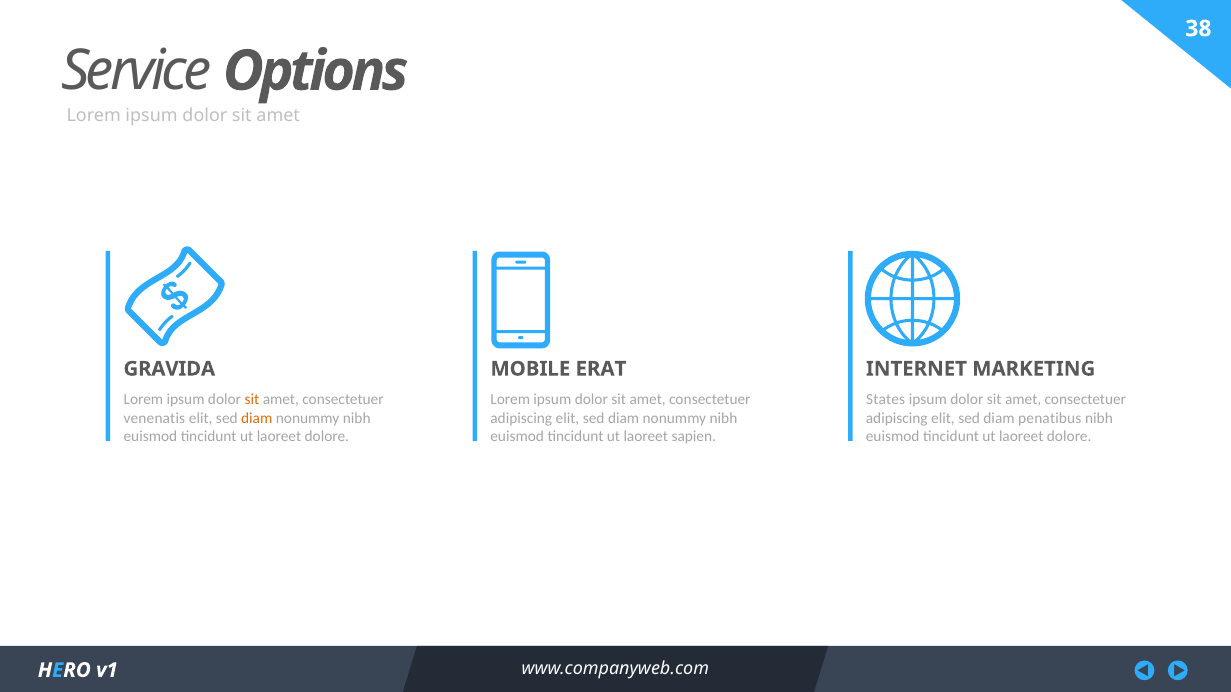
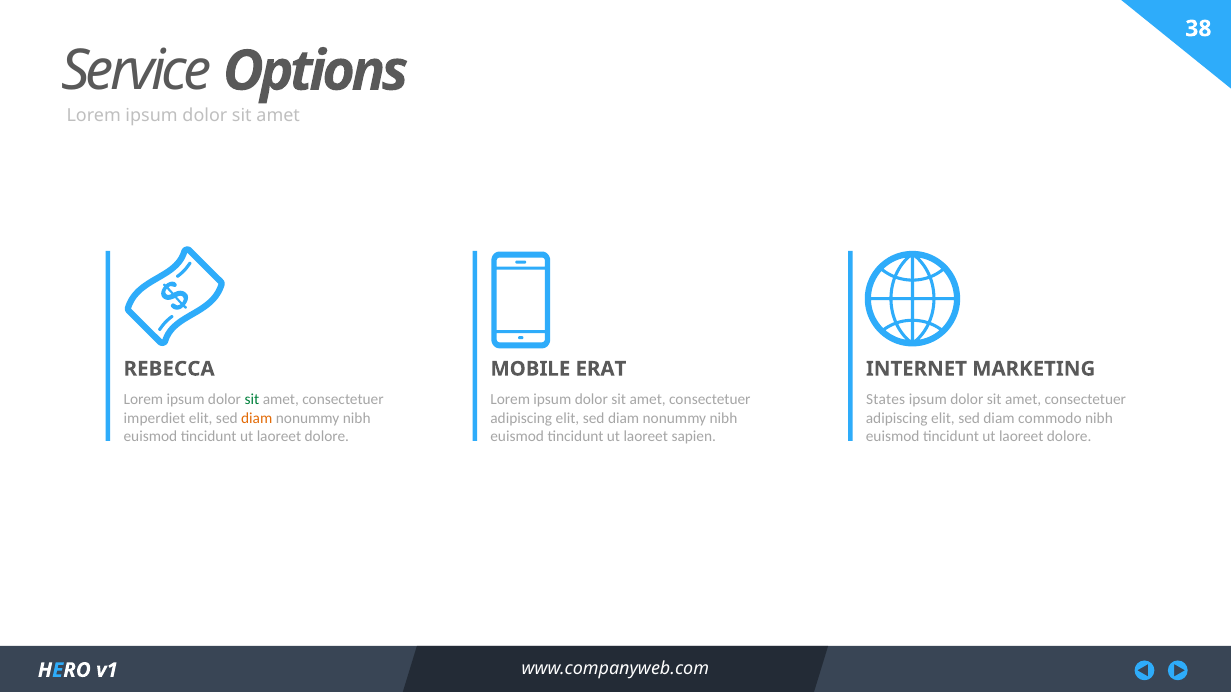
GRAVIDA: GRAVIDA -> REBECCA
sit at (252, 400) colour: orange -> green
venenatis: venenatis -> imperdiet
penatibus: penatibus -> commodo
